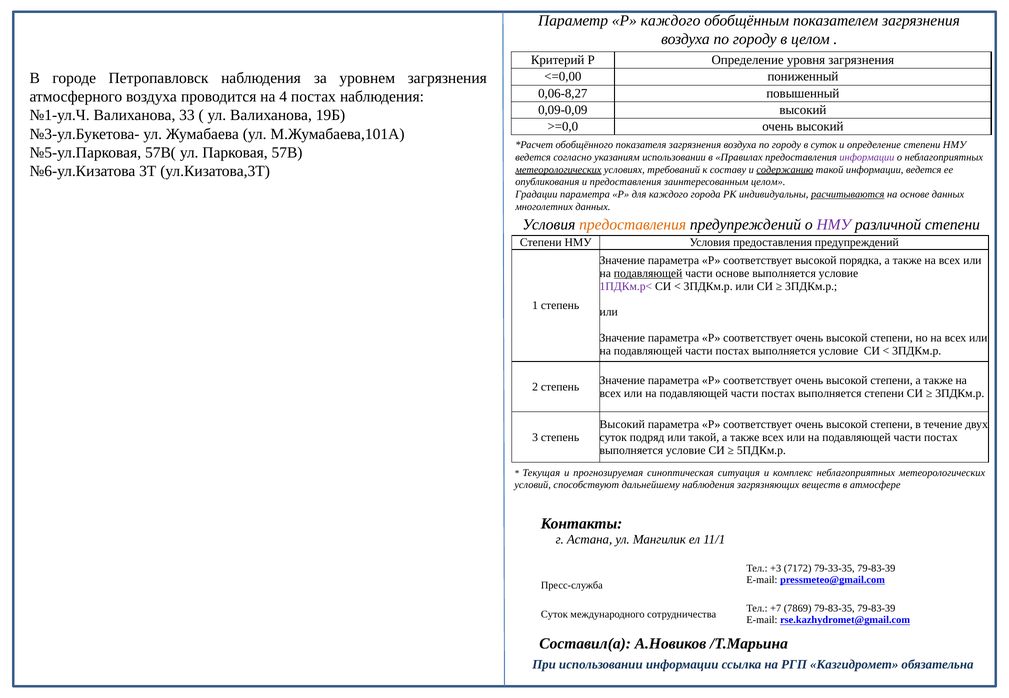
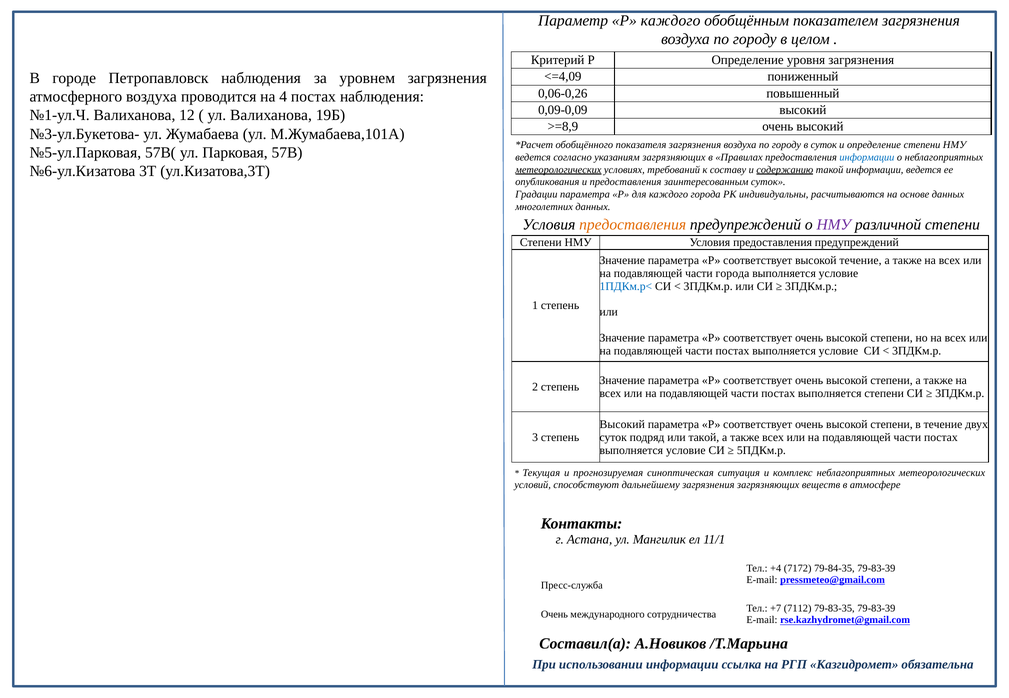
<=0,00: <=0,00 -> <=4,09
0,06-8,27: 0,06-8,27 -> 0,06-0,26
33: 33 -> 12
>=0,0: >=0,0 -> >=8,9
указаниям использовании: использовании -> загрязняющих
информации at (867, 157) colour: purple -> blue
заинтересованным целом: целом -> суток
расчитываются underline: present -> none
высокой порядка: порядка -> течение
подавляющей at (648, 274) underline: present -> none
части основе: основе -> города
1ПДКм.р< colour: purple -> blue
дальнейшему наблюдения: наблюдения -> загрязнения
+3: +3 -> +4
79-33-35: 79-33-35 -> 79-84-35
7869: 7869 -> 7112
Суток at (554, 615): Суток -> Очень
